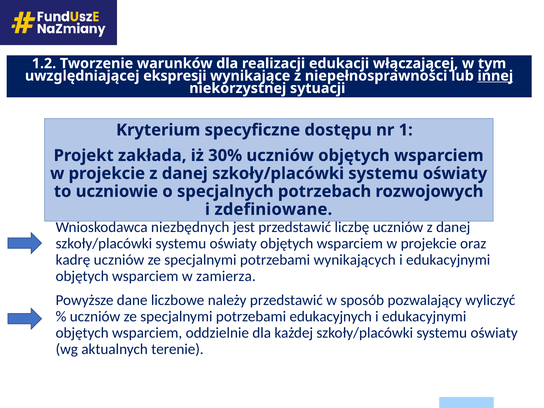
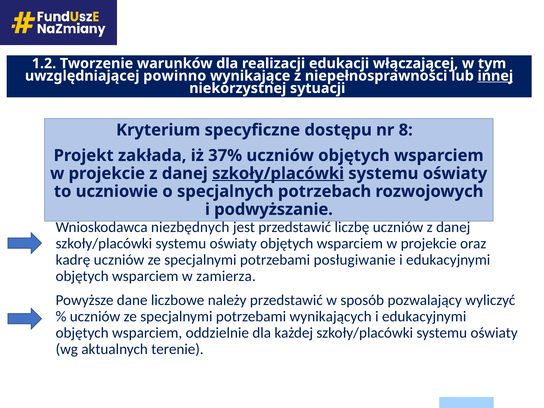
ekspresji: ekspresji -> powinno
1: 1 -> 8
30%: 30% -> 37%
szkoły/placówki at (278, 173) underline: none -> present
zdefiniowane: zdefiniowane -> podwyższanie
wynikających: wynikających -> posługiwanie
edukacyjnych: edukacyjnych -> wynikających
